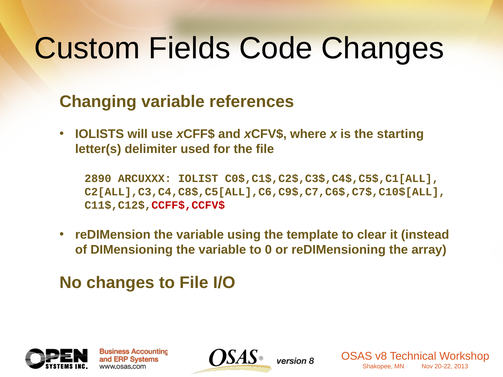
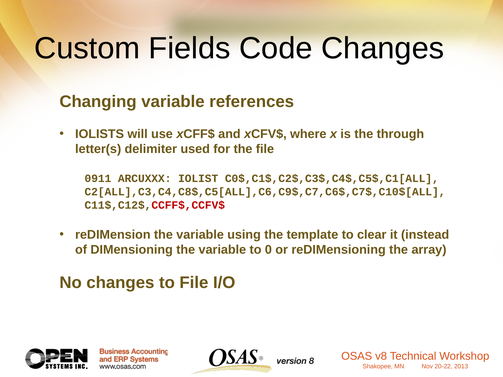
starting: starting -> through
2890: 2890 -> 0911
